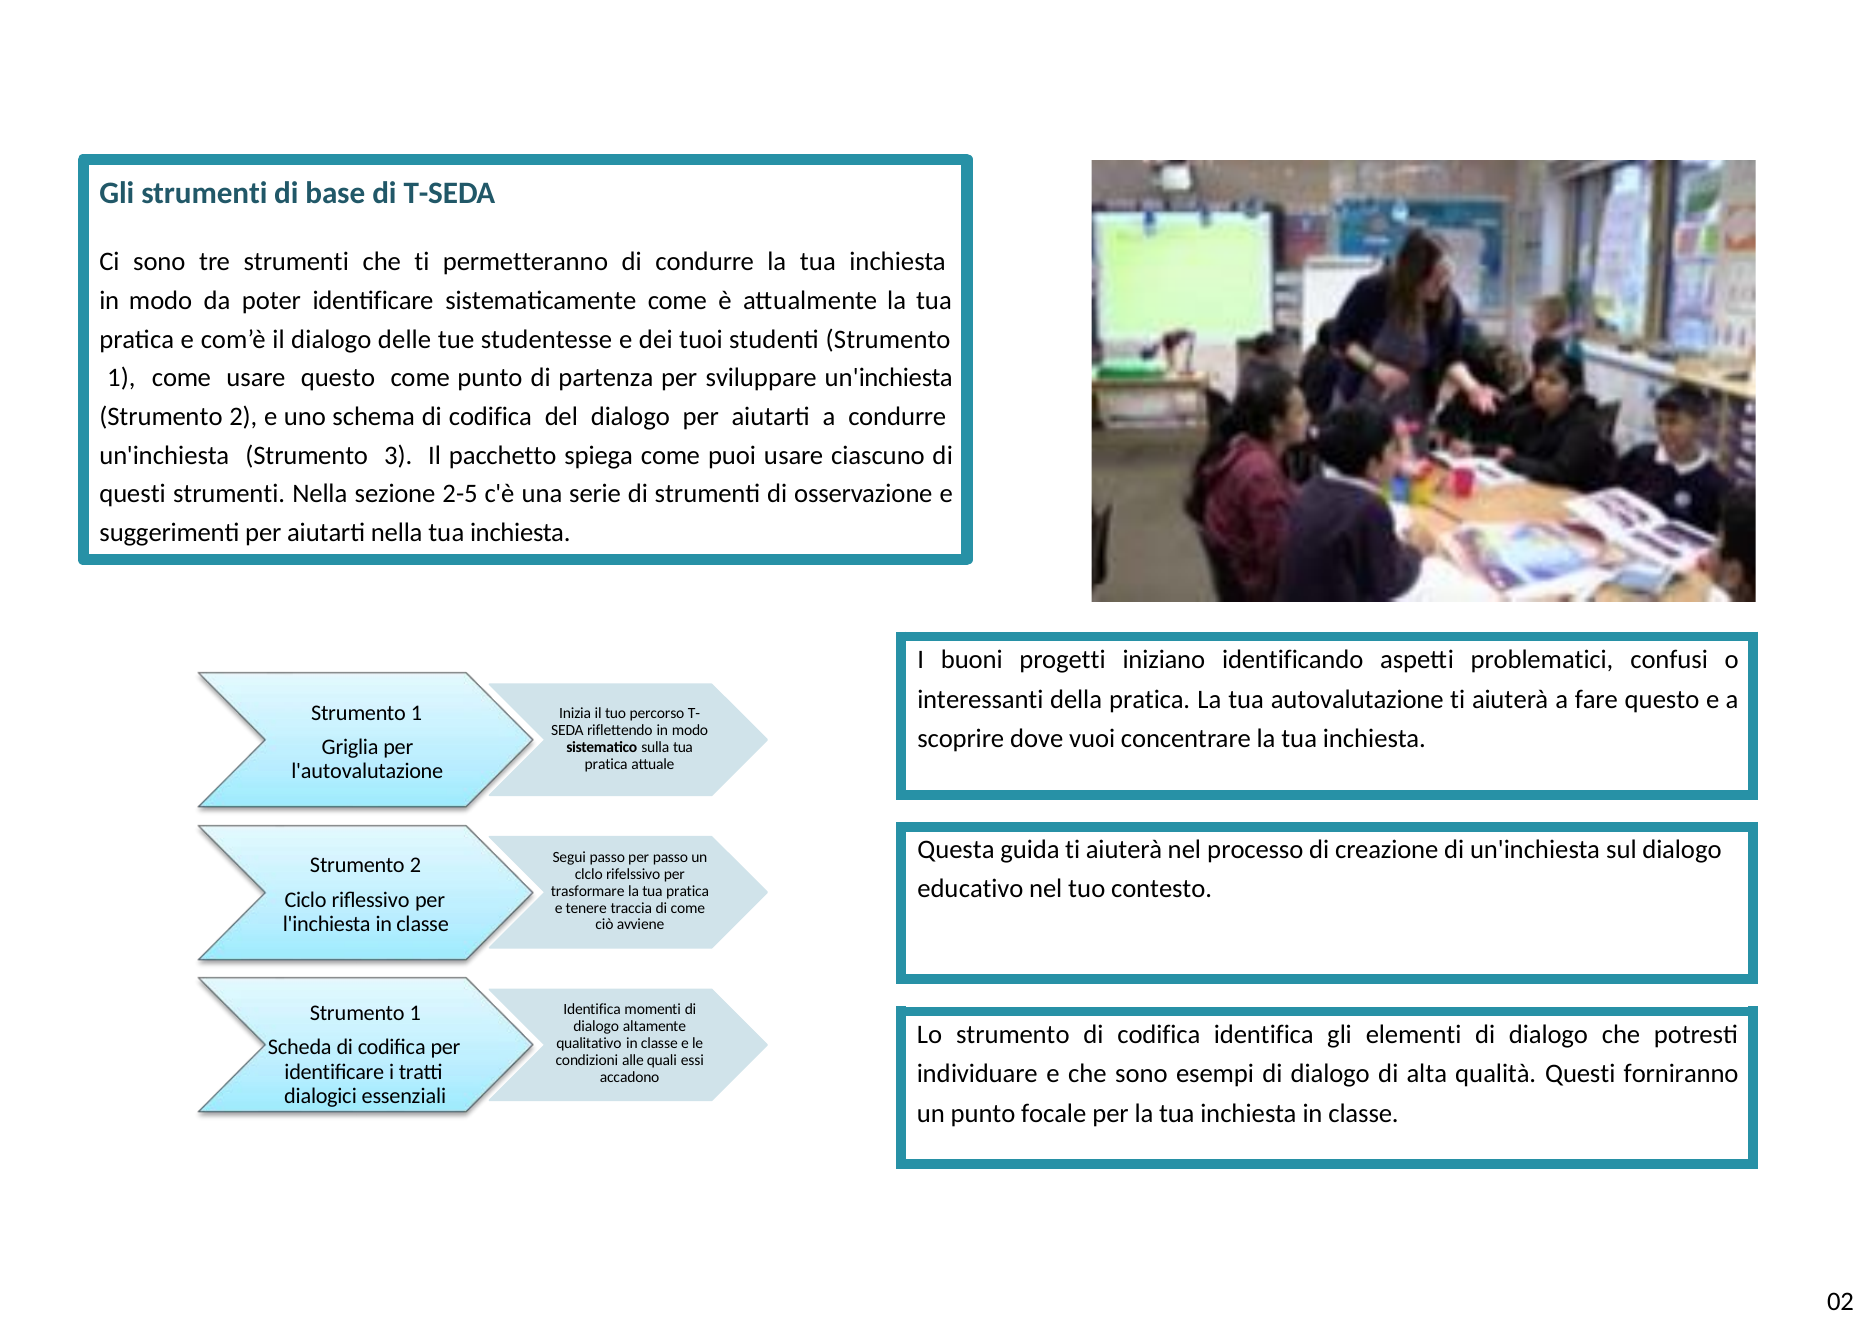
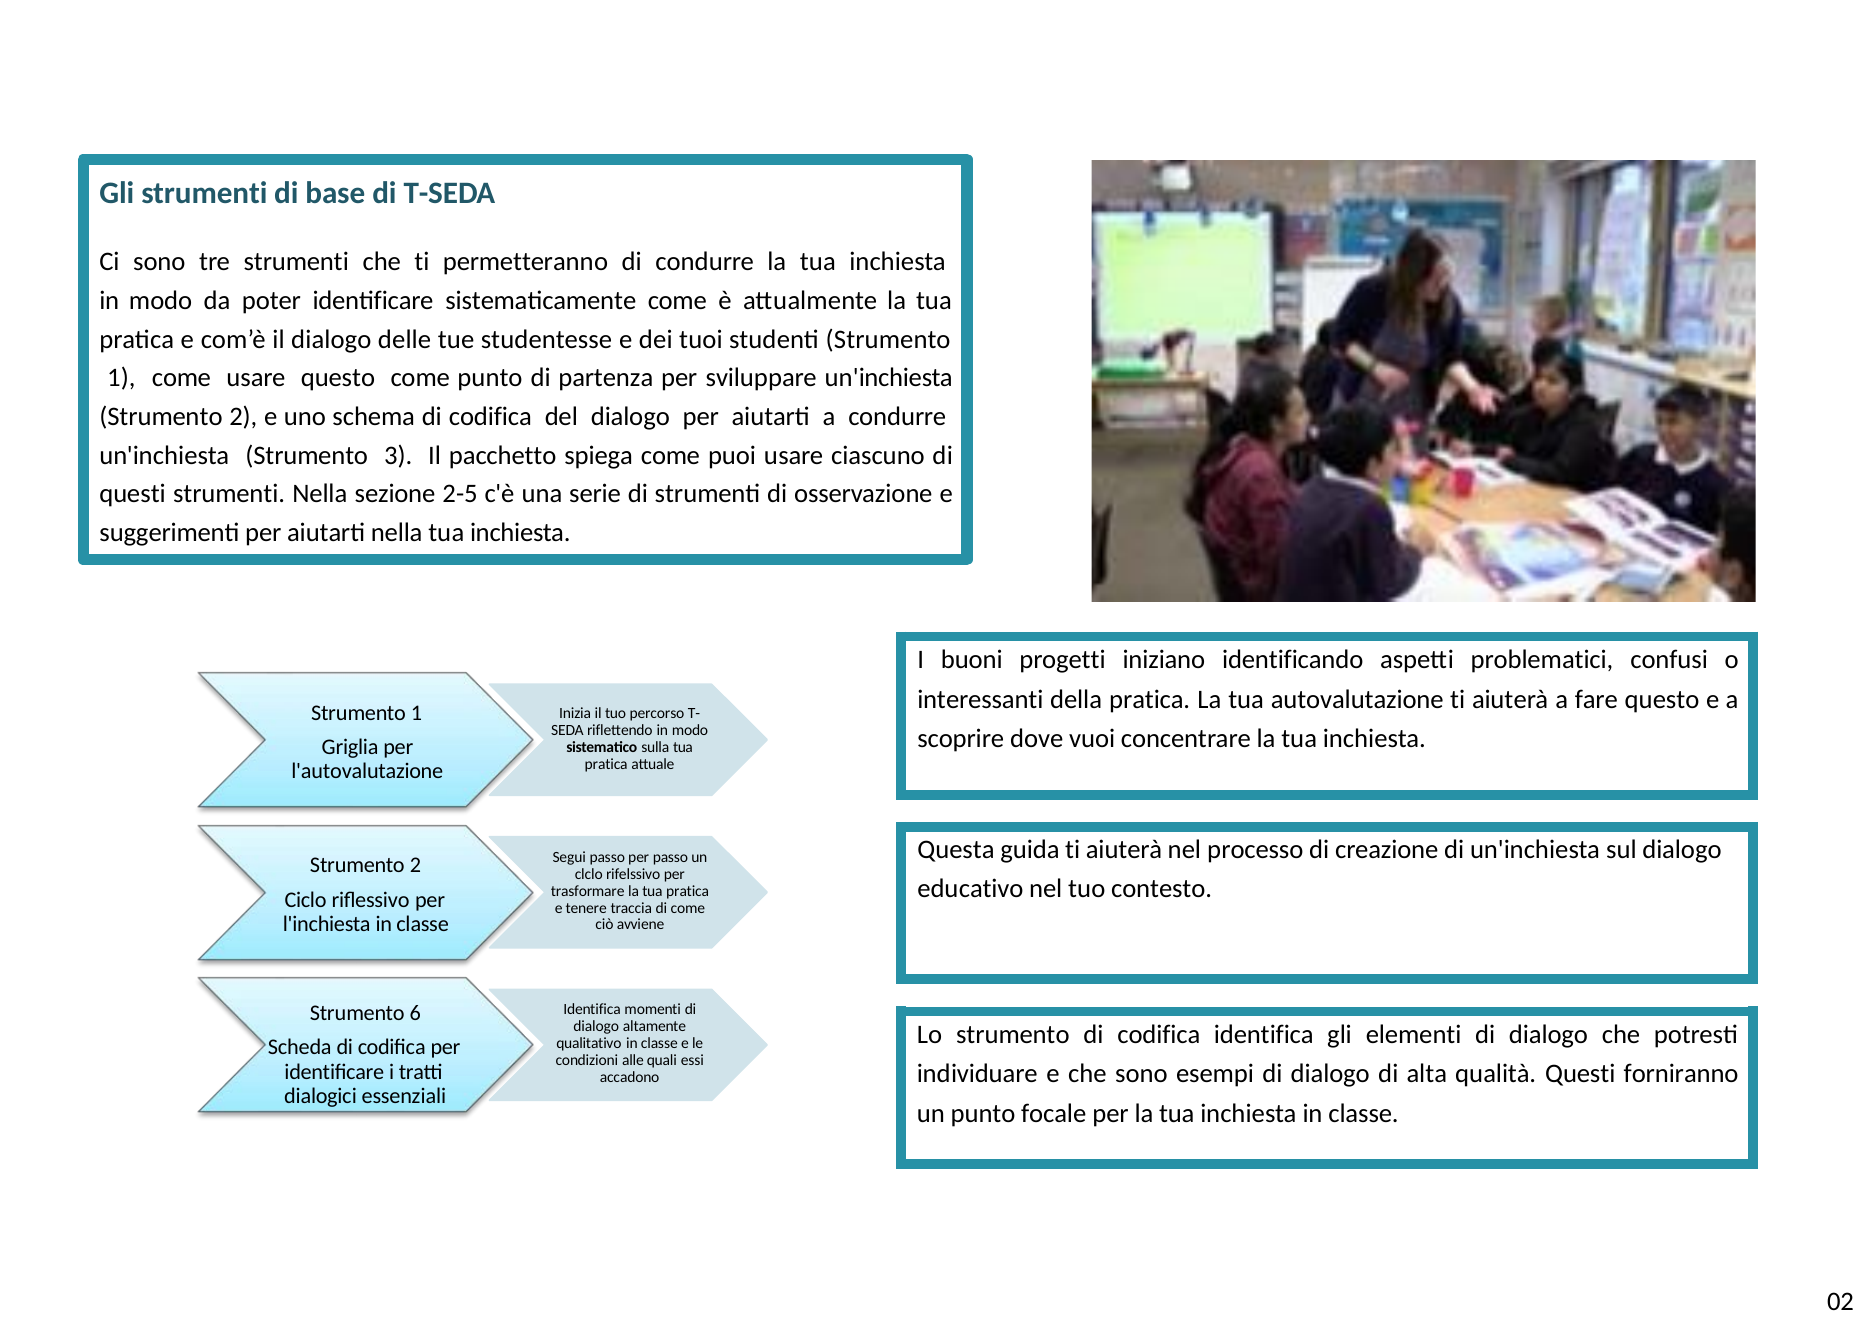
1 at (415, 1013): 1 -> 6
